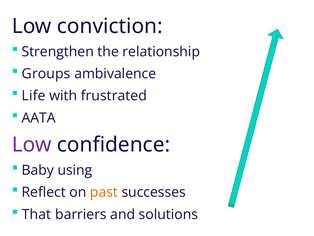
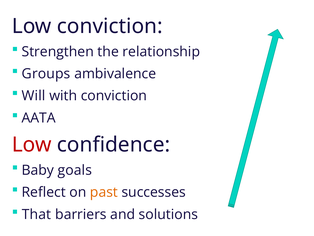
Life: Life -> Will
with frustrated: frustrated -> conviction
Low at (32, 144) colour: purple -> red
using: using -> goals
